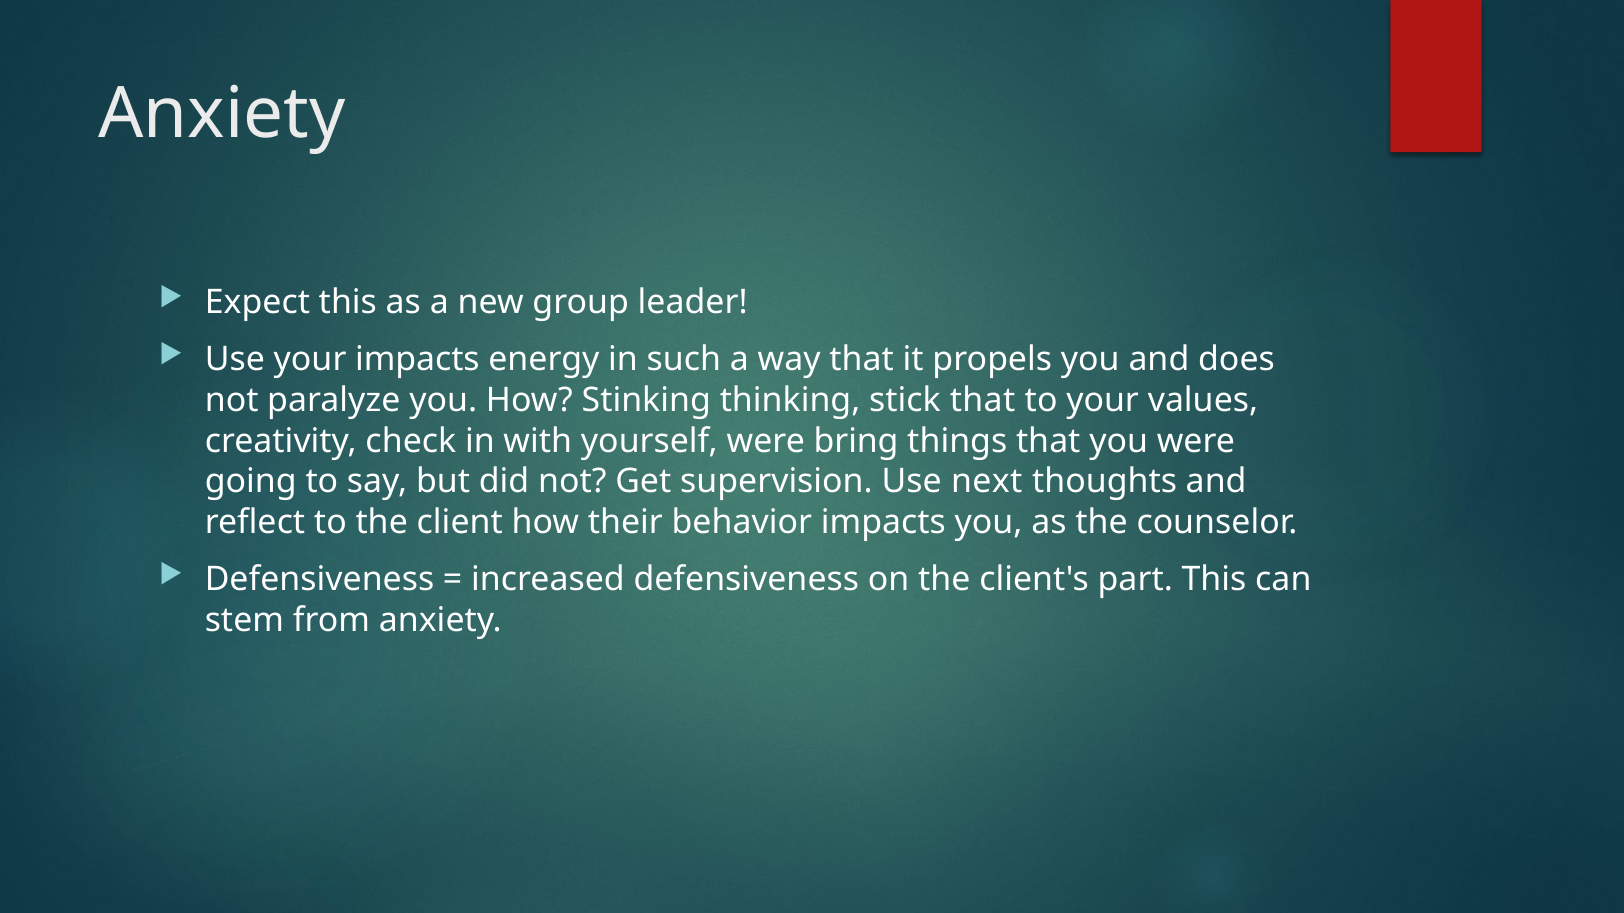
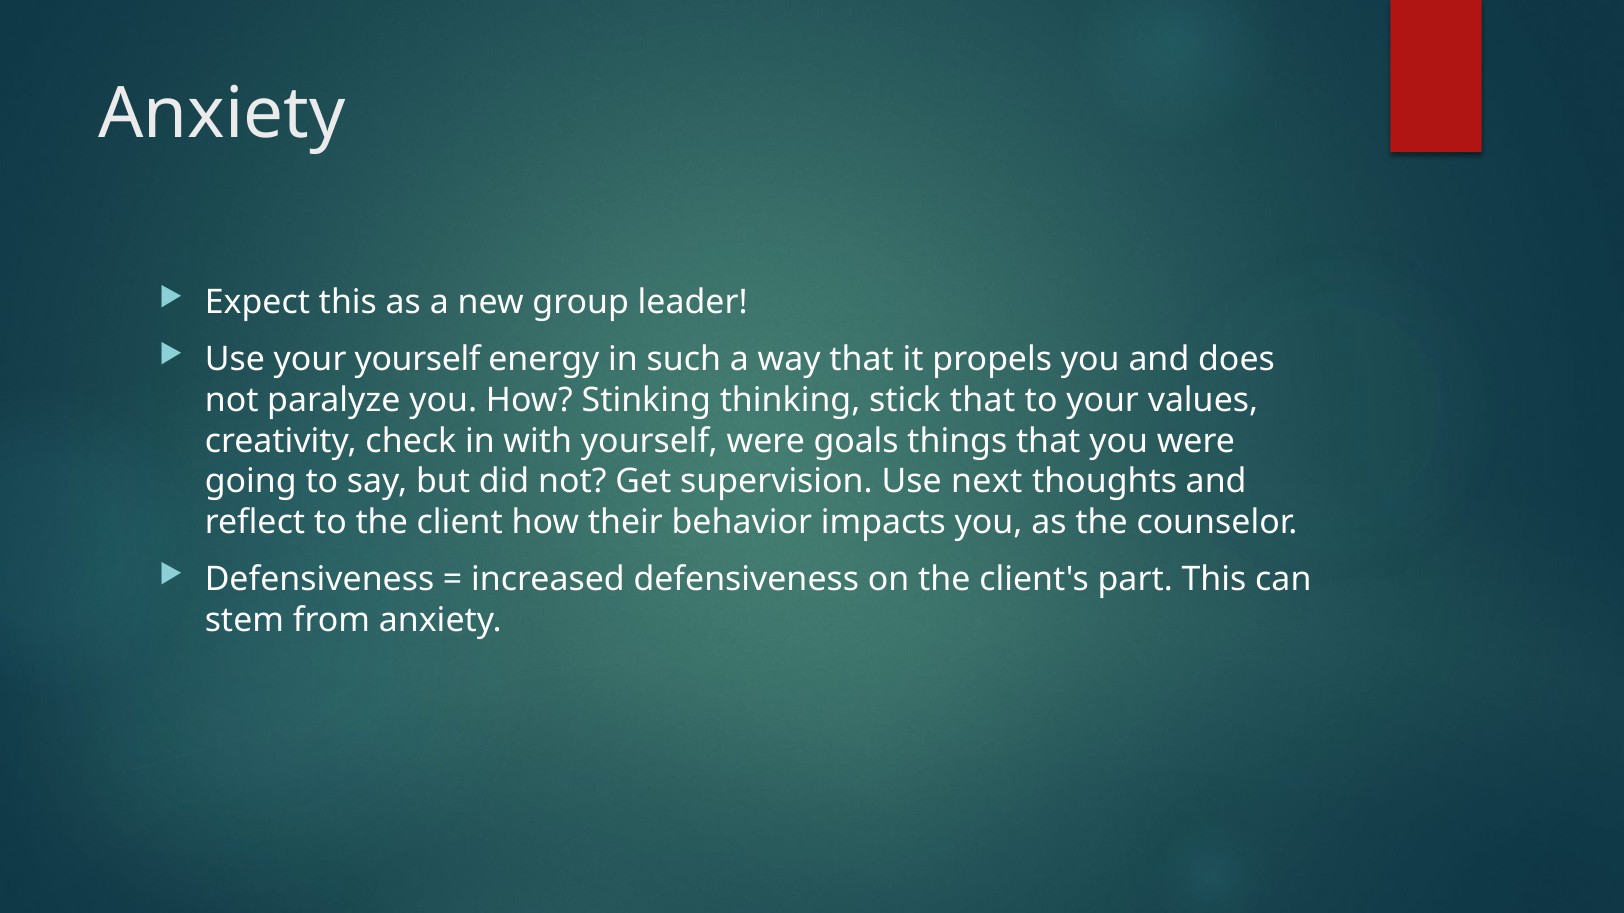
your impacts: impacts -> yourself
bring: bring -> goals
